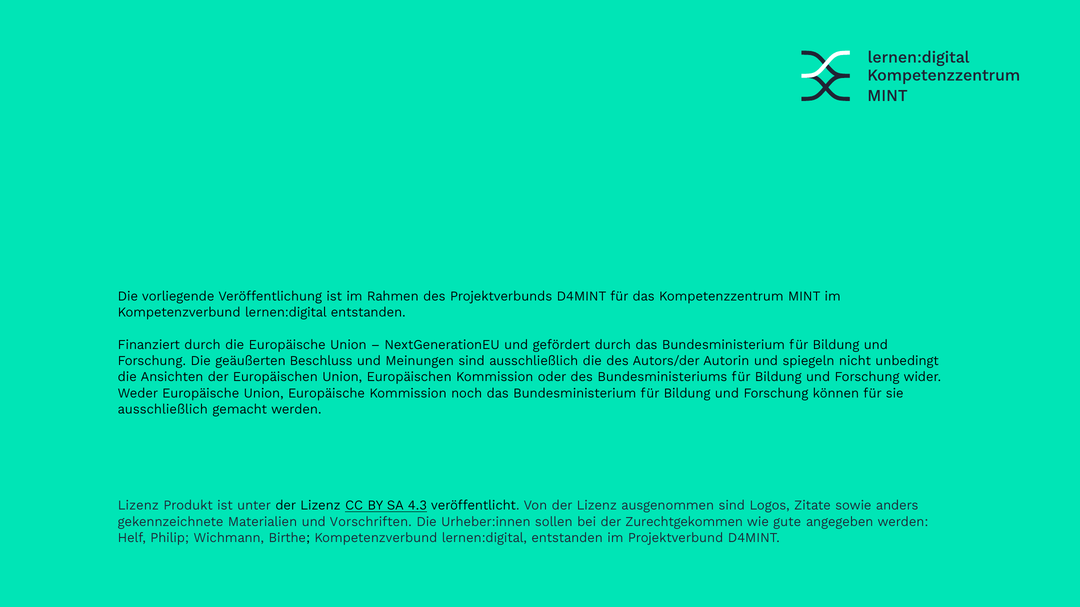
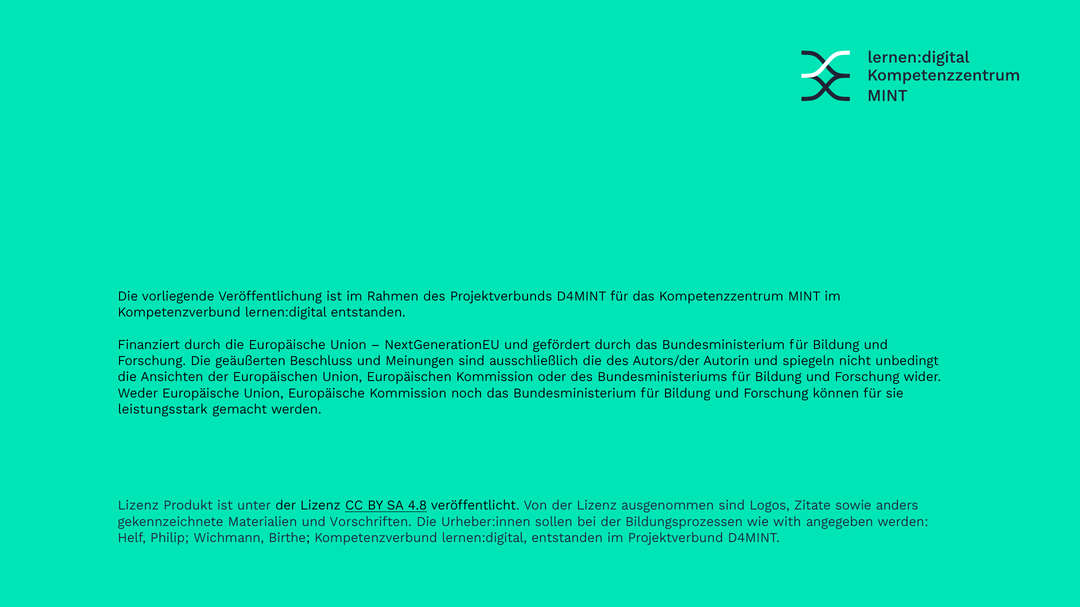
ausschließlich at (163, 410): ausschließlich -> leistungsstark
4.3: 4.3 -> 4.8
Zurechtgekommen: Zurechtgekommen -> Bildungsprozessen
gute: gute -> with
